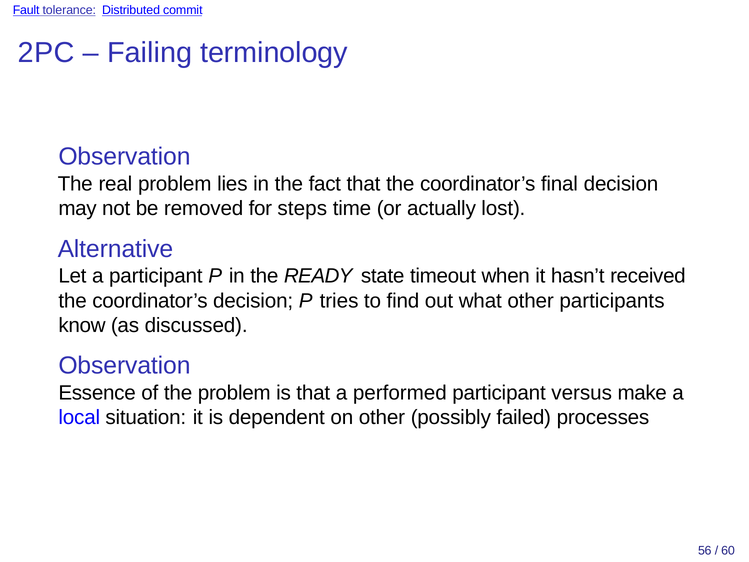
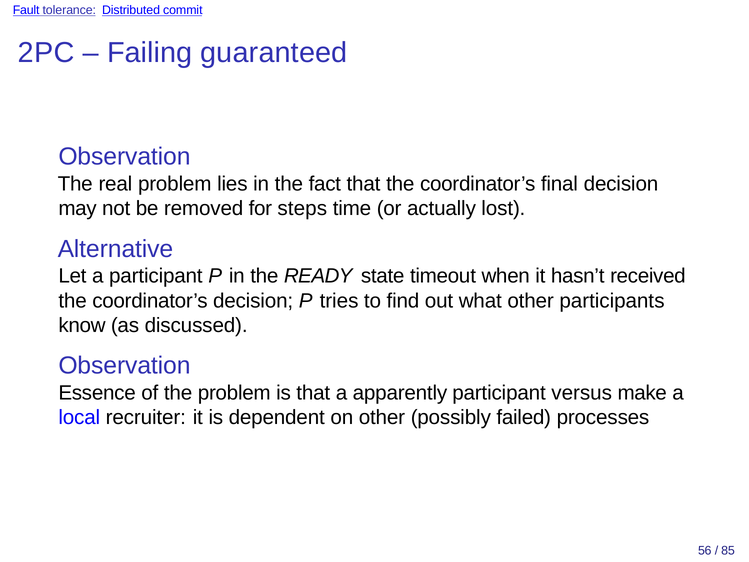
terminology: terminology -> guaranteed
performed: performed -> apparently
situation: situation -> recruiter
60: 60 -> 85
